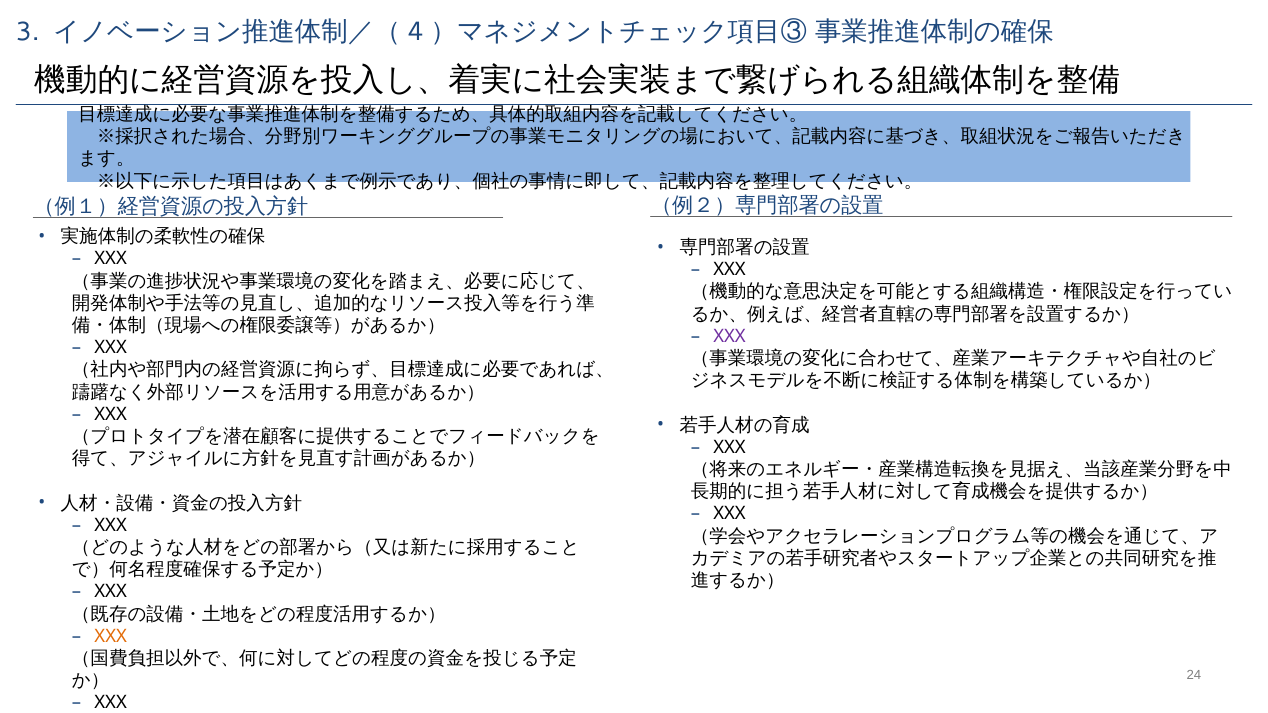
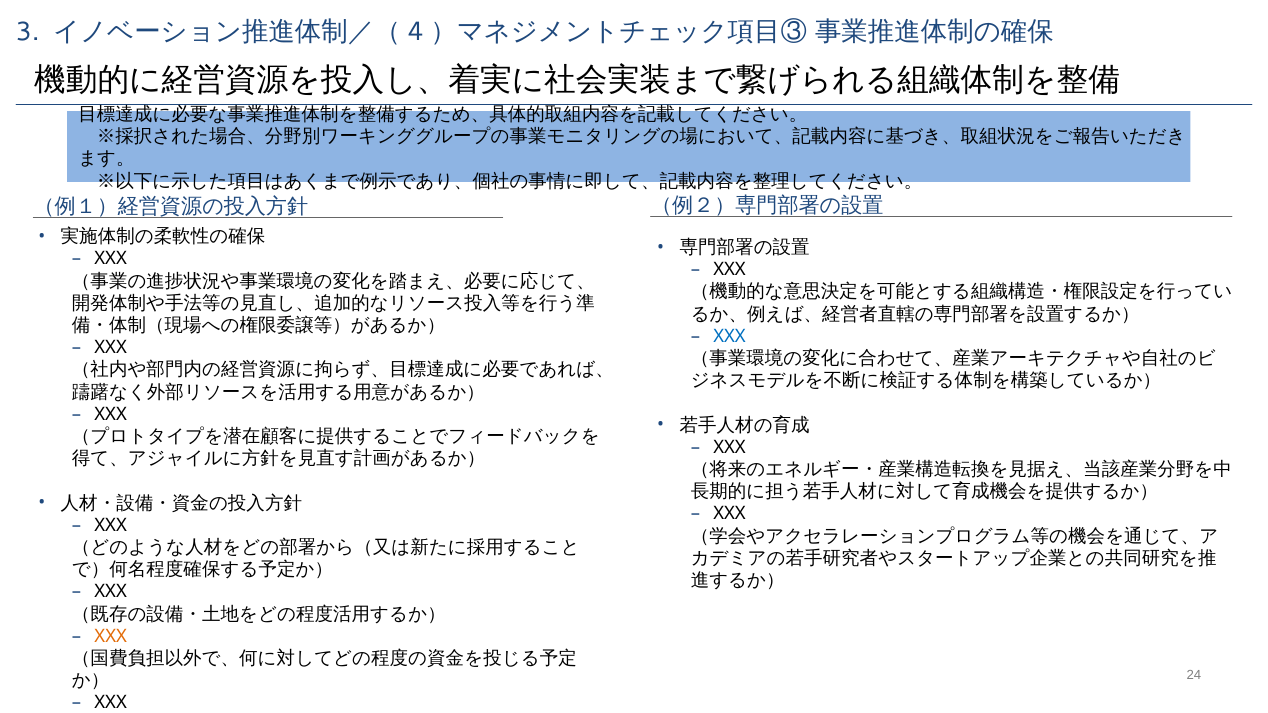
XXX at (730, 336) colour: purple -> blue
